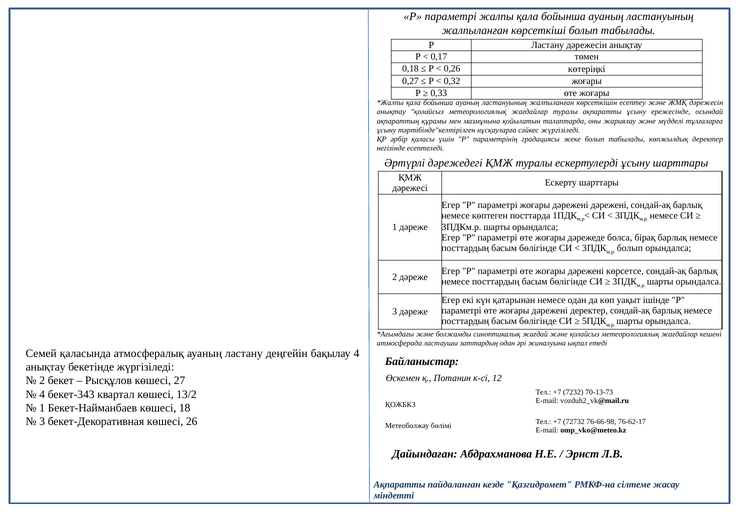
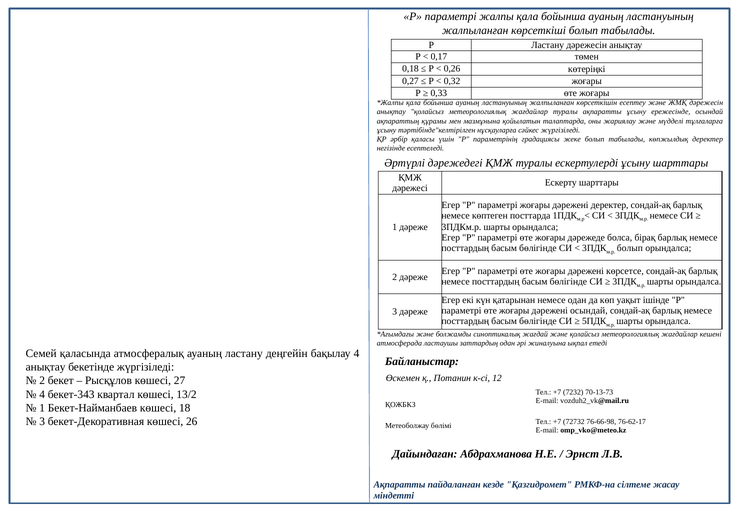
дәрежені дәрежені: дәрежені -> деректер
дәрежені деректер: деректер -> осындай
